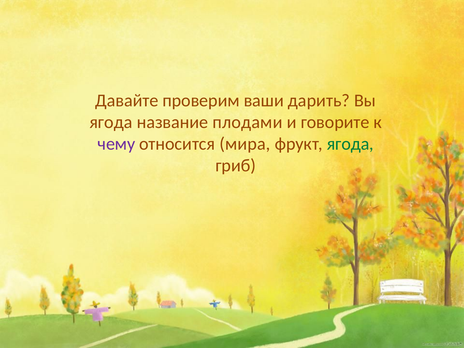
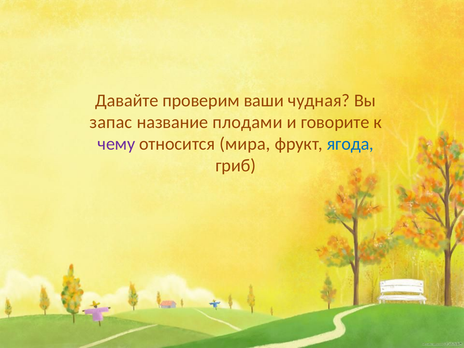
дарить: дарить -> чудная
ягода at (111, 122): ягода -> запас
ягода at (350, 144) colour: green -> blue
